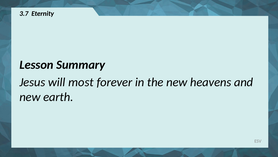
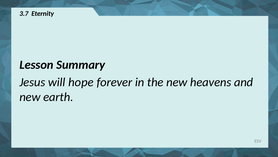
most: most -> hope
